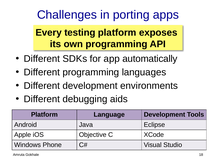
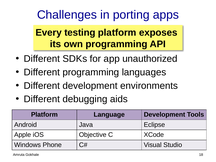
automatically: automatically -> unauthorized
